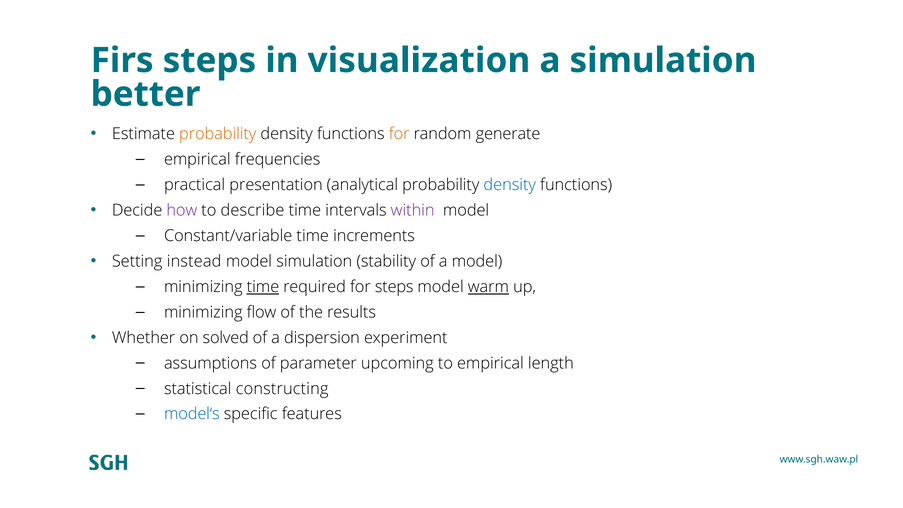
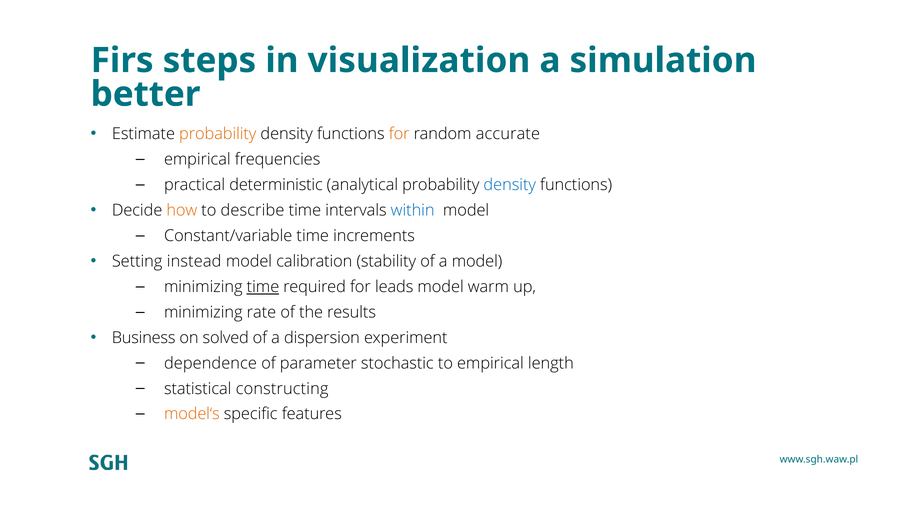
generate: generate -> accurate
presentation: presentation -> deterministic
how colour: purple -> orange
within colour: purple -> blue
model simulation: simulation -> calibration
for steps: steps -> leads
warm underline: present -> none
flow: flow -> rate
Whether: Whether -> Business
assumptions: assumptions -> dependence
upcoming: upcoming -> stochastic
model‘s colour: blue -> orange
